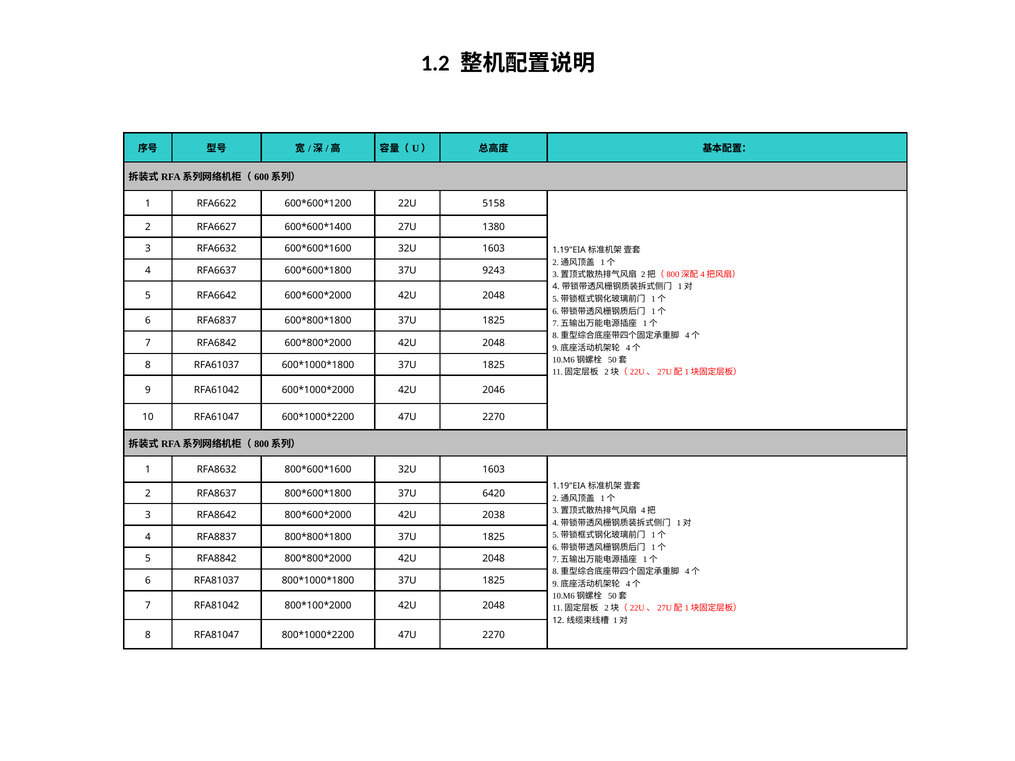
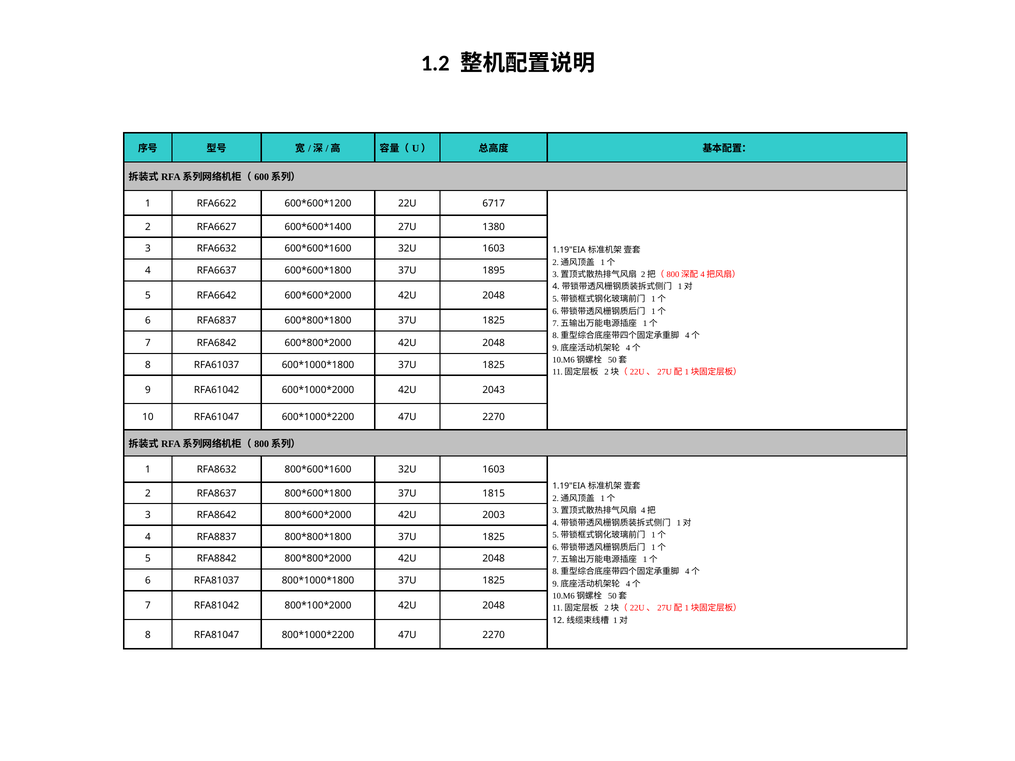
5158: 5158 -> 6717
9243: 9243 -> 1895
2046: 2046 -> 2043
6420: 6420 -> 1815
2038: 2038 -> 2003
